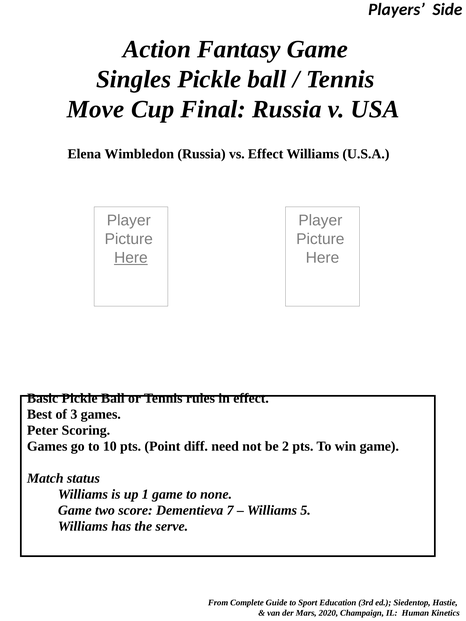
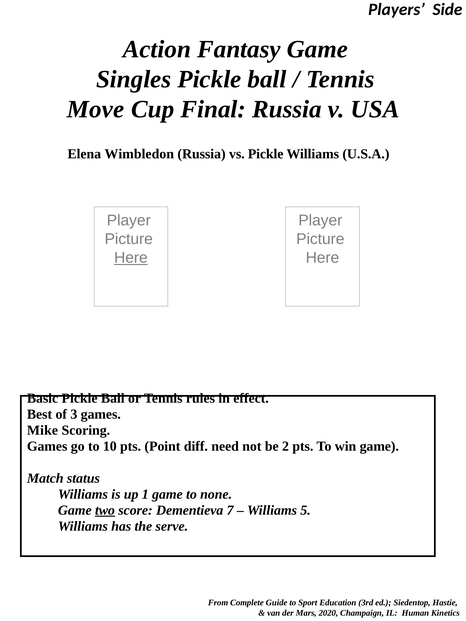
vs Effect: Effect -> Pickle
Peter: Peter -> Mike
two underline: none -> present
